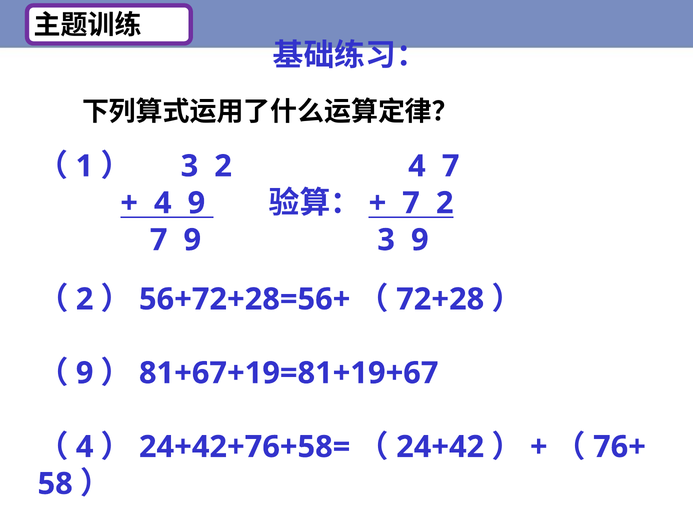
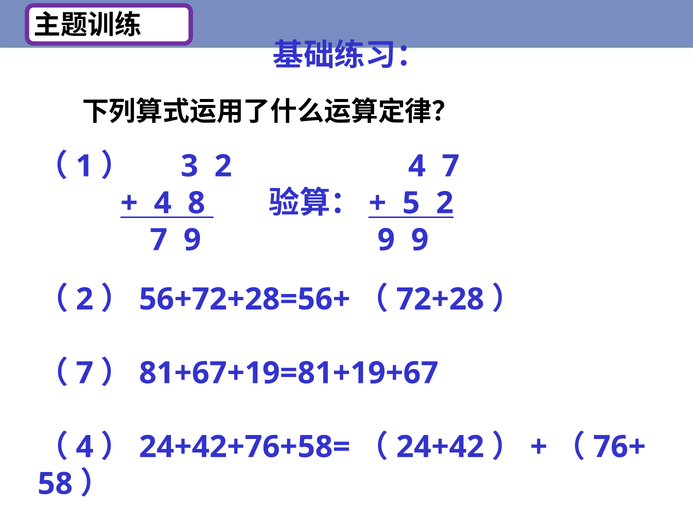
4 9: 9 -> 8
7 at (411, 203): 7 -> 5
7 9 3: 3 -> 9
9 at (85, 374): 9 -> 7
